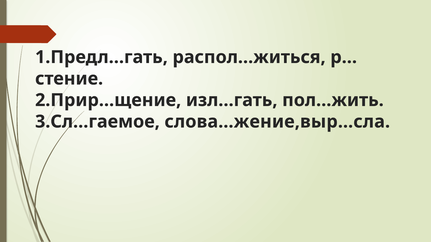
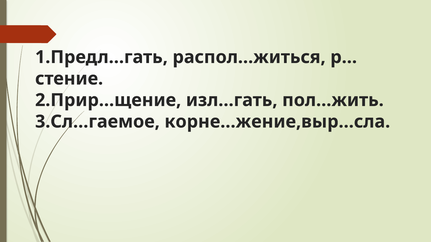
слова…жение,выр…сла: слова…жение,выр…сла -> корне…жение,выр…сла
